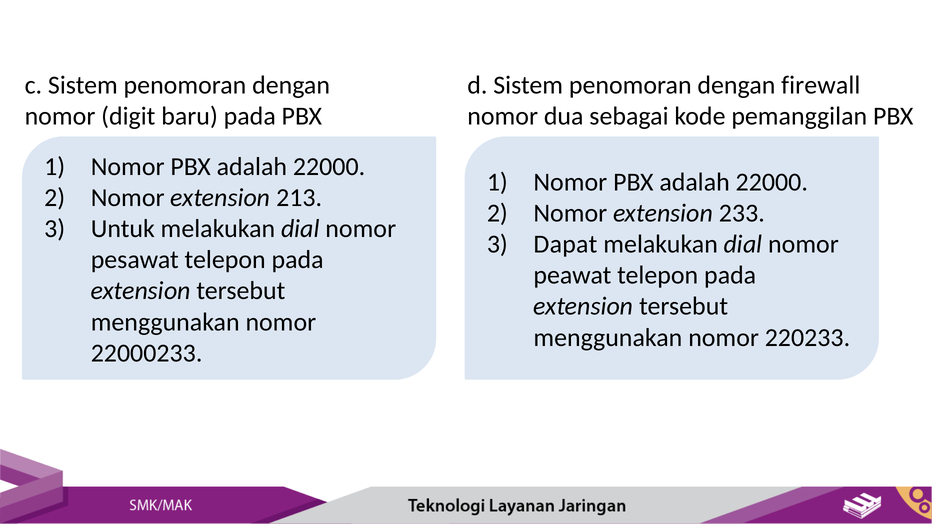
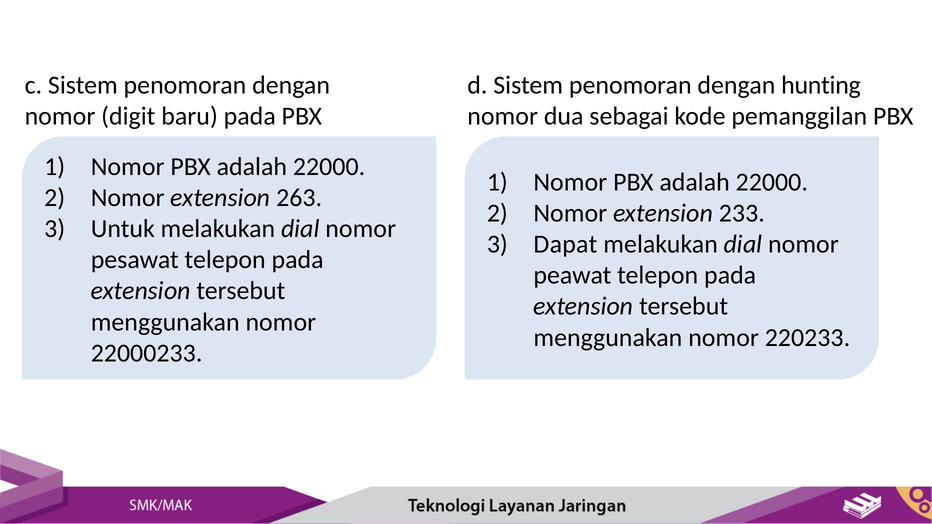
firewall: firewall -> hunting
213: 213 -> 263
